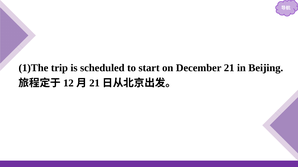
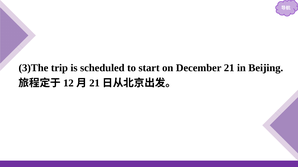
1)The: 1)The -> 3)The
